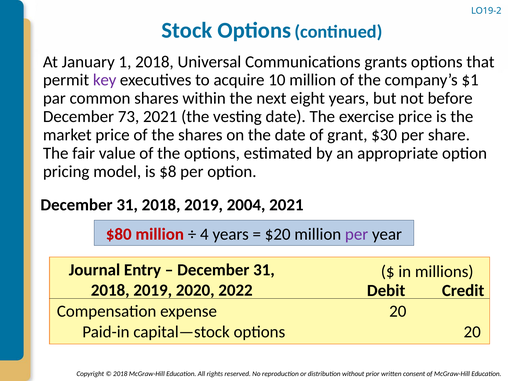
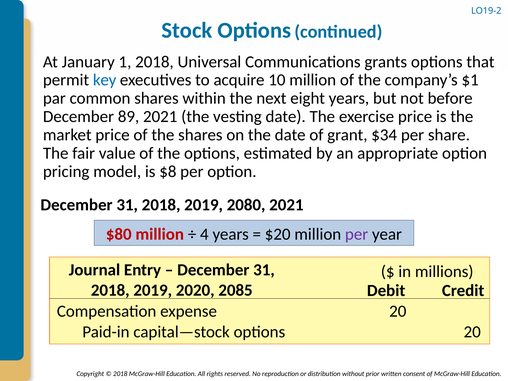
key colour: purple -> blue
73: 73 -> 89
$30: $30 -> $34
2004: 2004 -> 2080
2022: 2022 -> 2085
